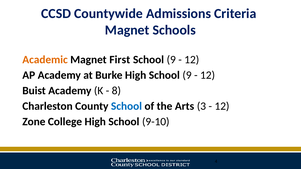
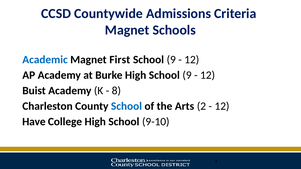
Academic colour: orange -> blue
3: 3 -> 2
Zone: Zone -> Have
